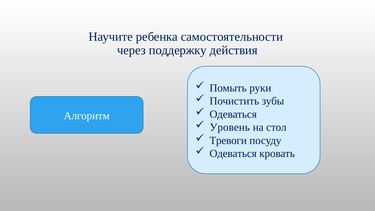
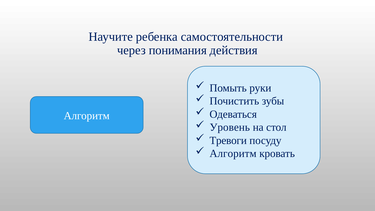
поддержку: поддержку -> понимания
Одеваться at (233, 154): Одеваться -> Алгоритм
